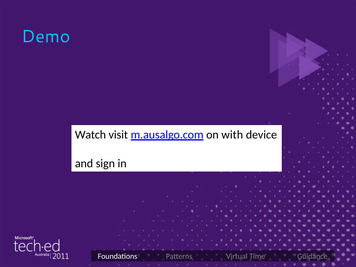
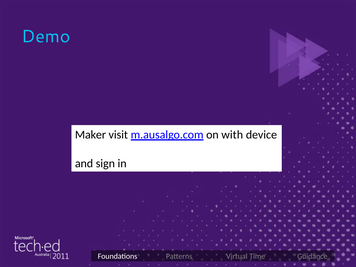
Watch: Watch -> Maker
